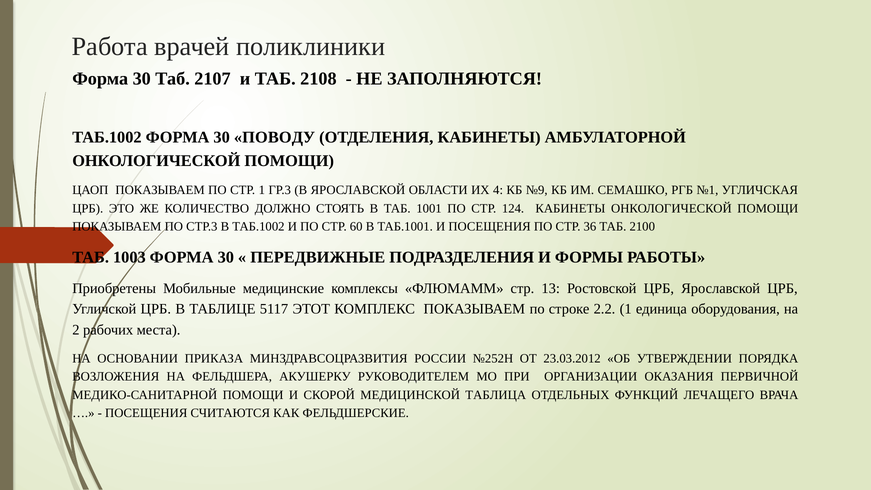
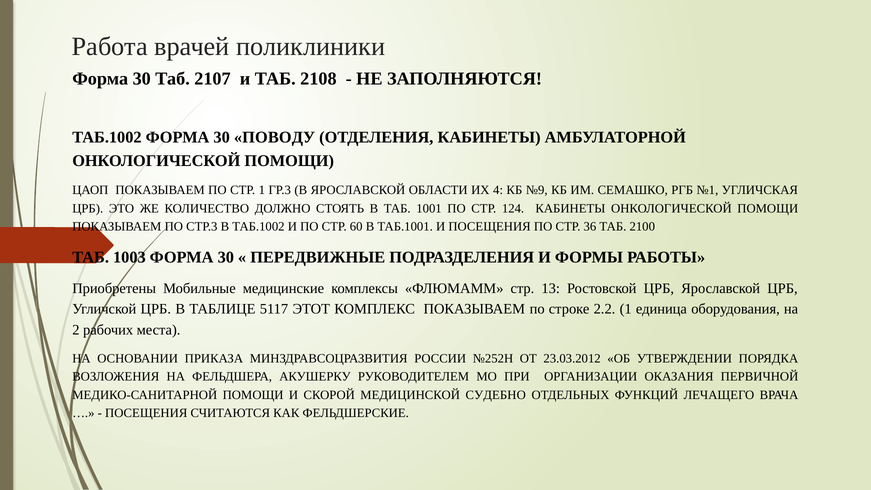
ТАБЛИЦА: ТАБЛИЦА -> СУДЕБНО
